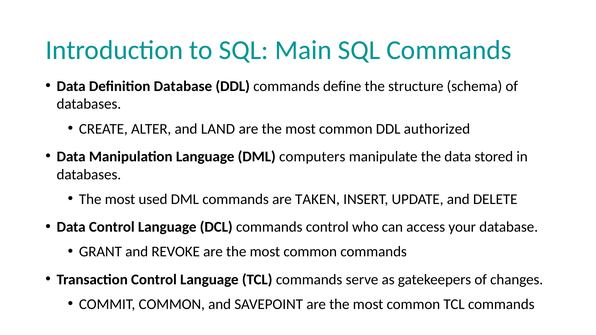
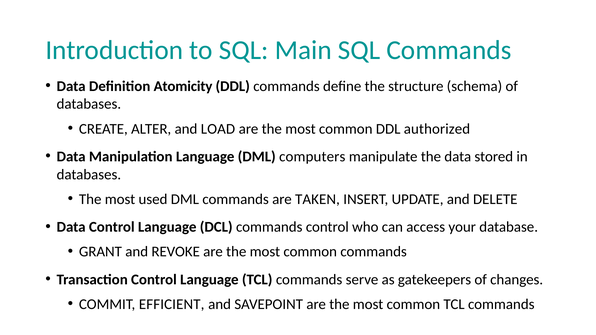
Definition Database: Database -> Atomicity
LAND: LAND -> LOAD
COMMIT COMMON: COMMON -> EFFICIENT
